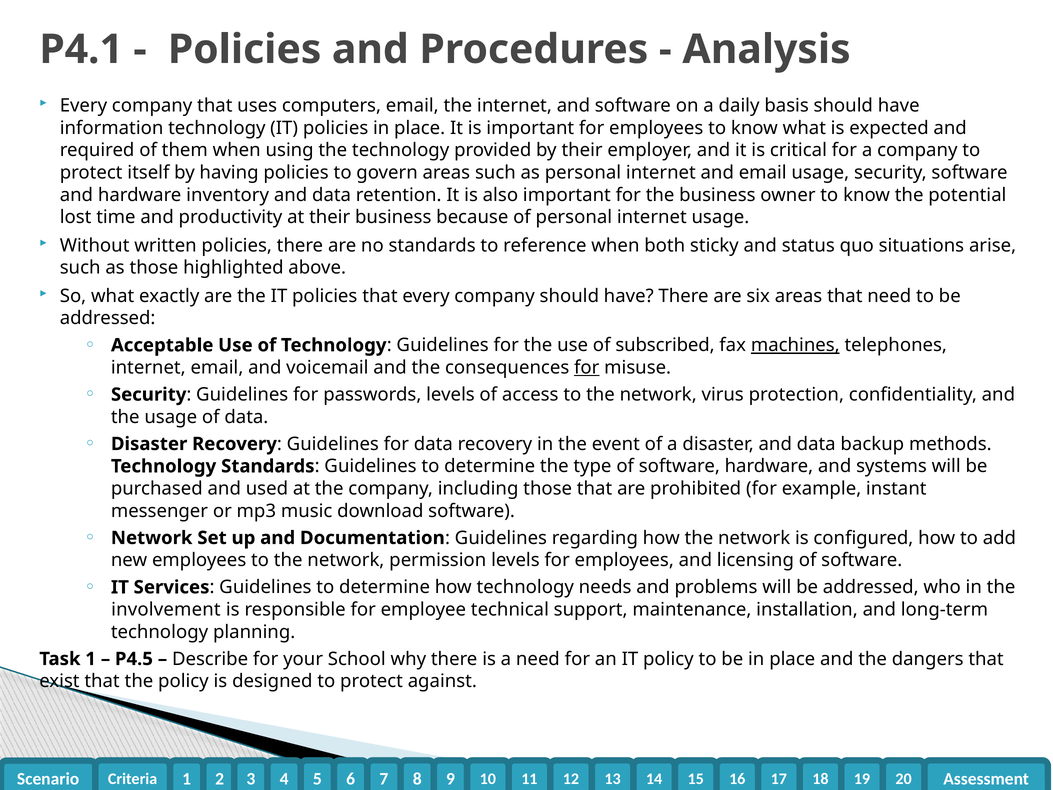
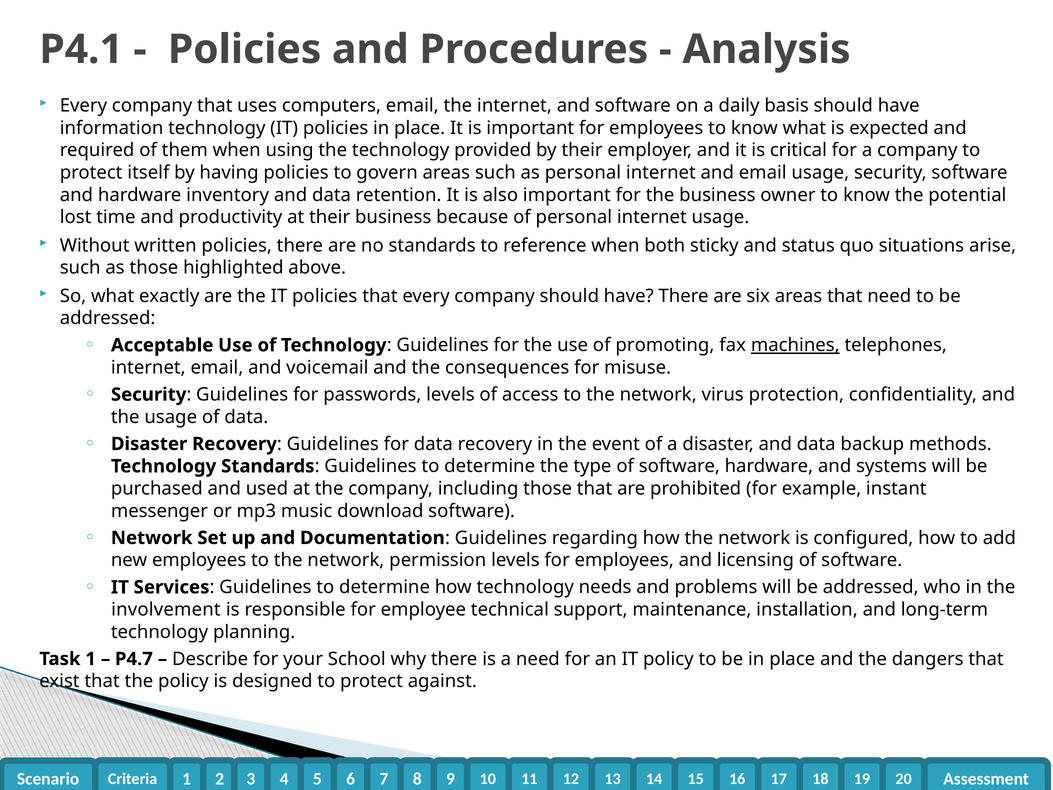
subscribed: subscribed -> promoting
for at (587, 367) underline: present -> none
P4.5: P4.5 -> P4.7
